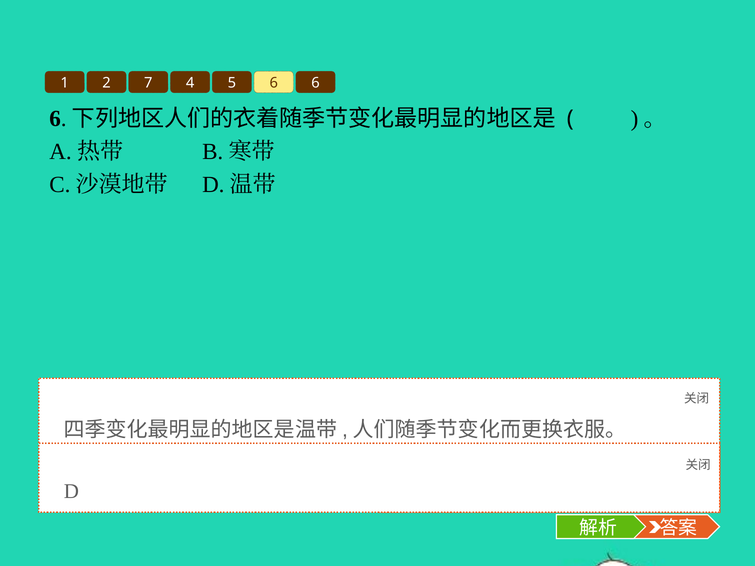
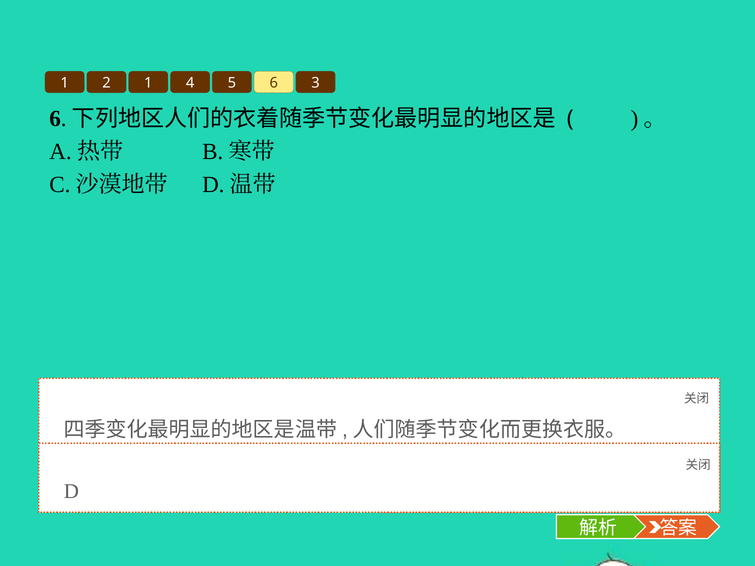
2 7: 7 -> 1
6 6: 6 -> 3
